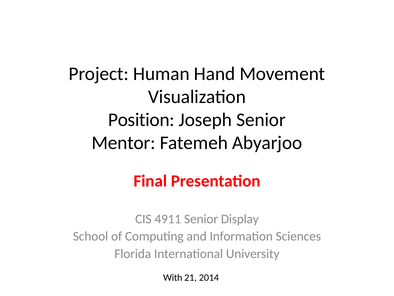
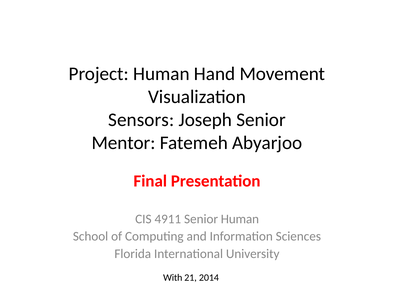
Position: Position -> Sensors
Senior Display: Display -> Human
